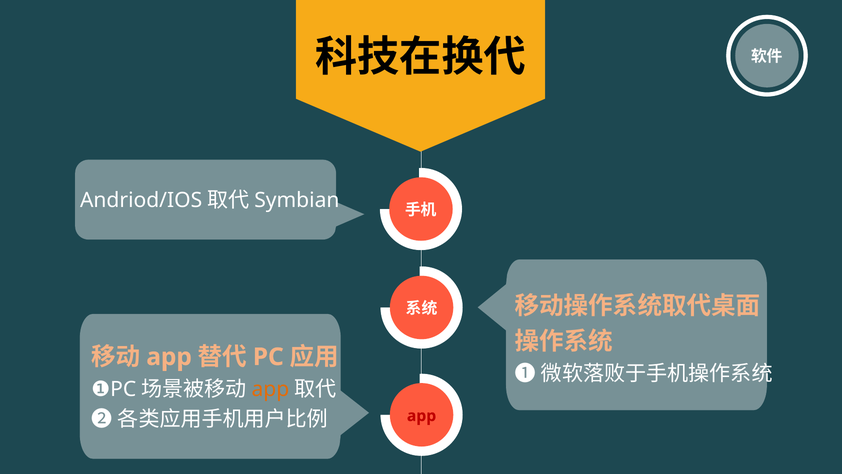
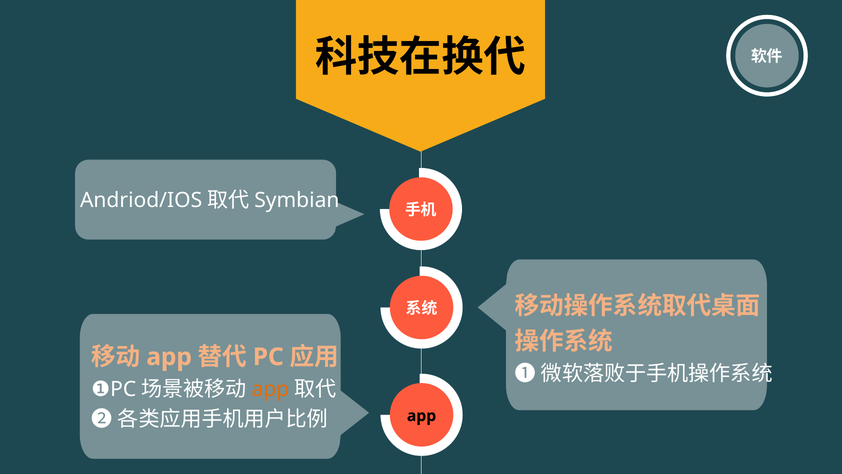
app at (422, 416) colour: red -> black
